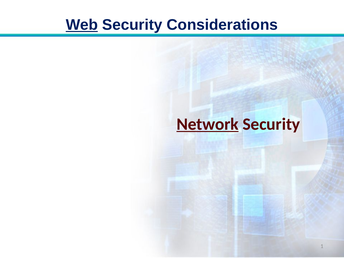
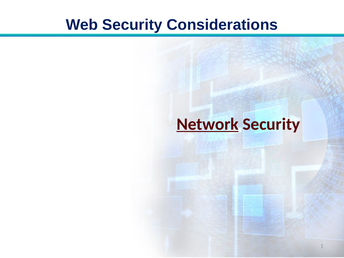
Web underline: present -> none
